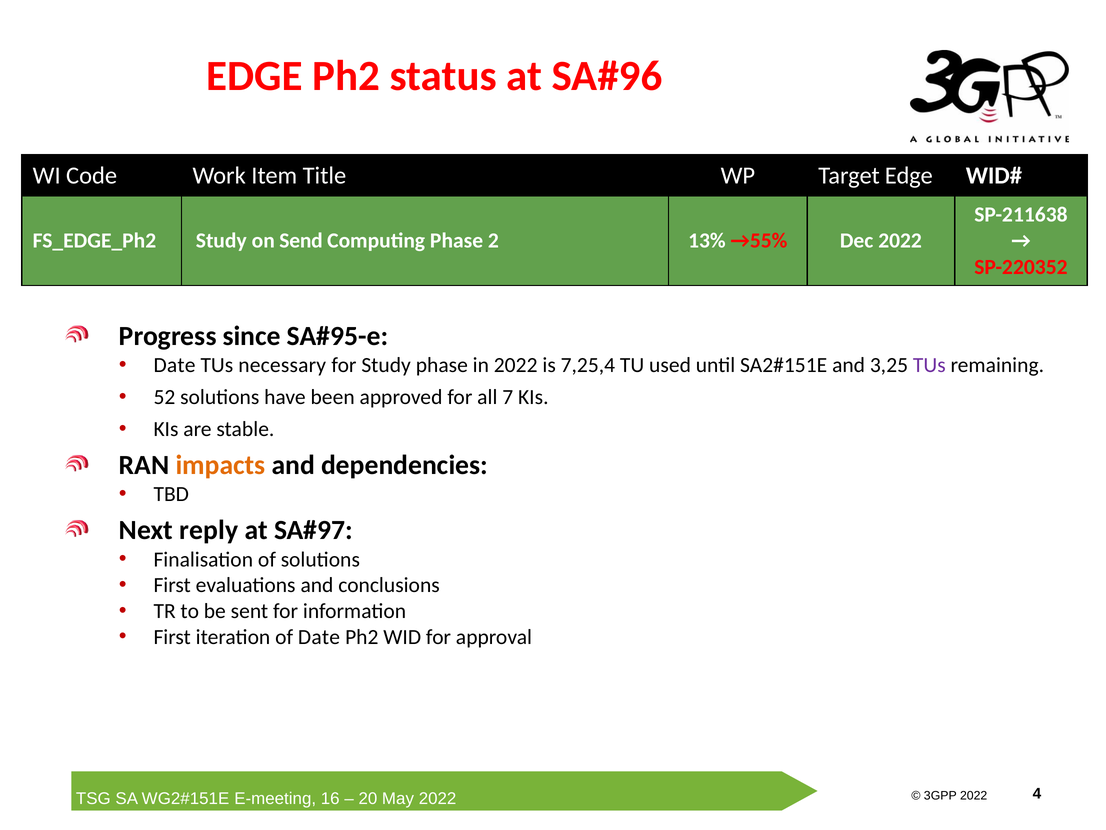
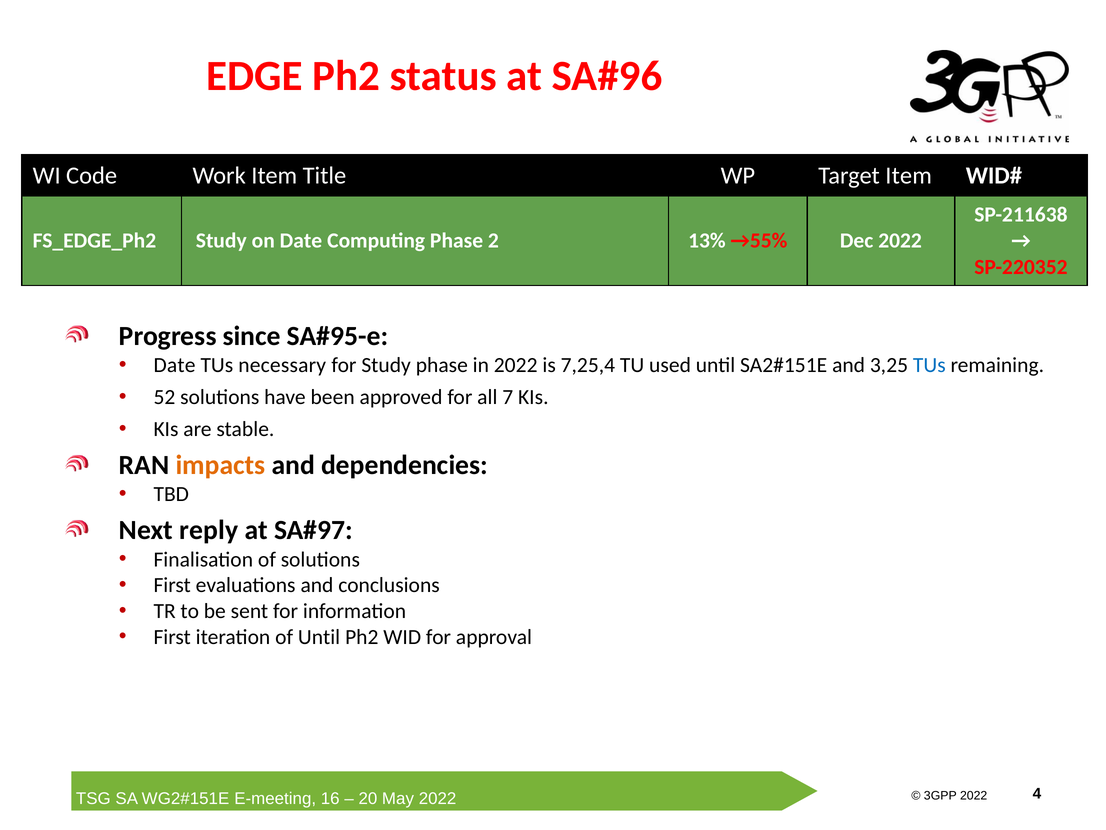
Target Edge: Edge -> Item
on Send: Send -> Date
TUs at (929, 365) colour: purple -> blue
of Date: Date -> Until
